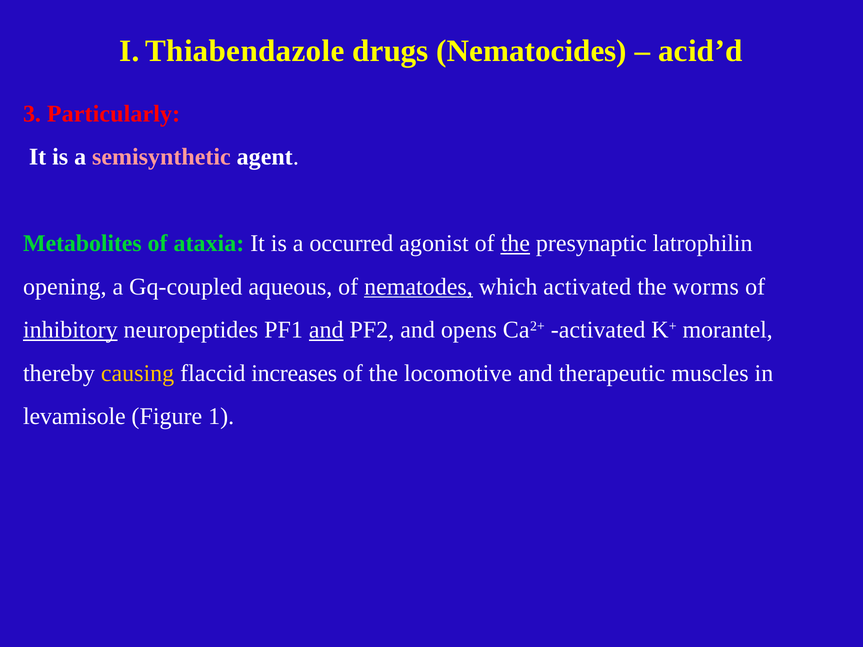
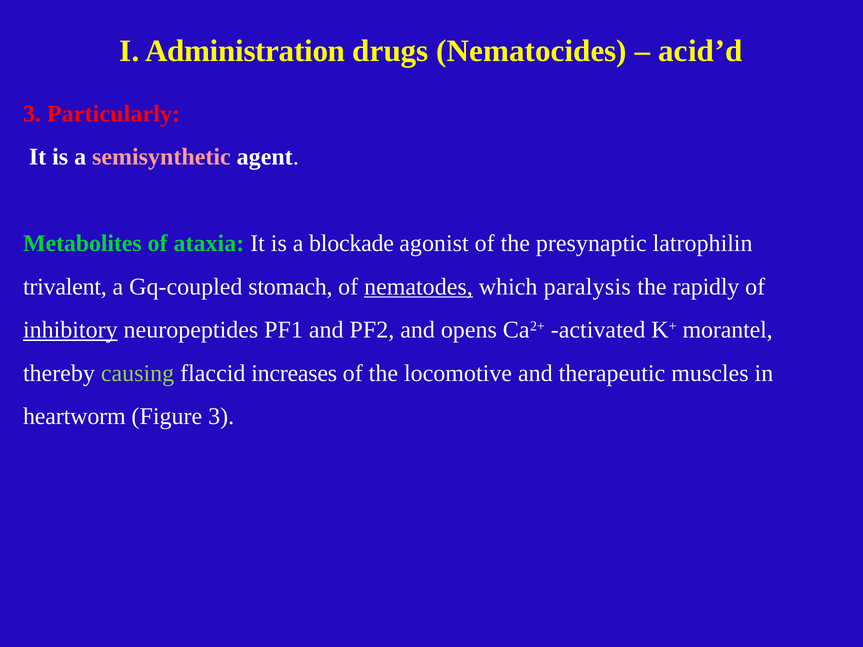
Thiabendazole: Thiabendazole -> Administration
occurred: occurred -> blockade
the at (515, 244) underline: present -> none
opening: opening -> trivalent
aqueous: aqueous -> stomach
which activated: activated -> paralysis
worms: worms -> rapidly
and at (326, 330) underline: present -> none
causing colour: yellow -> light green
levamisole: levamisole -> heartworm
Figure 1: 1 -> 3
